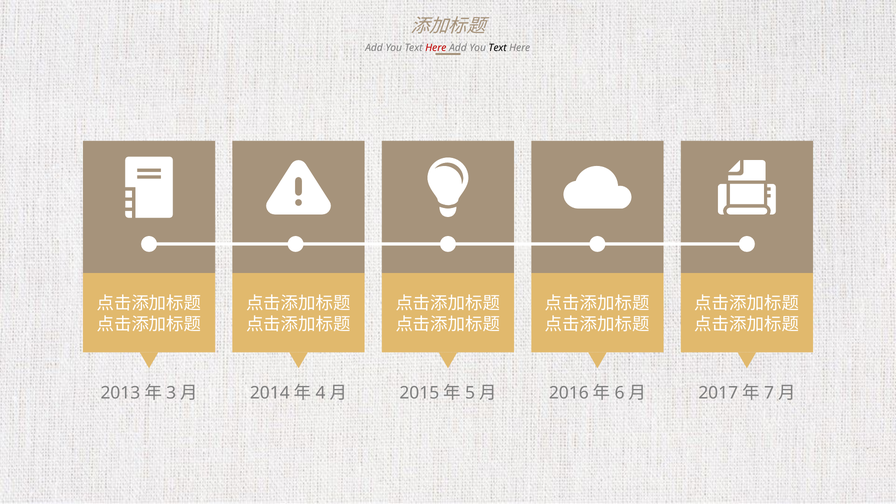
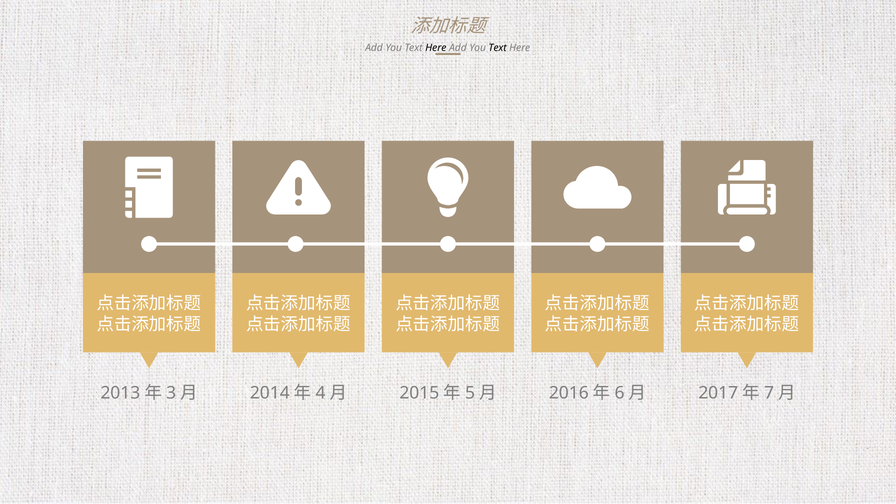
Here at (436, 48) colour: red -> black
